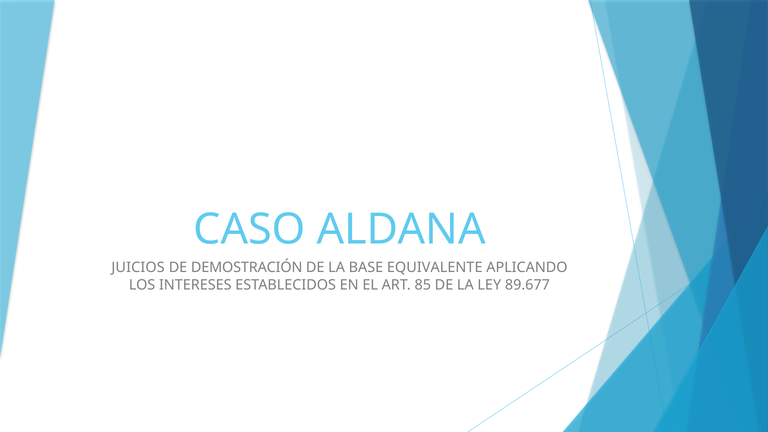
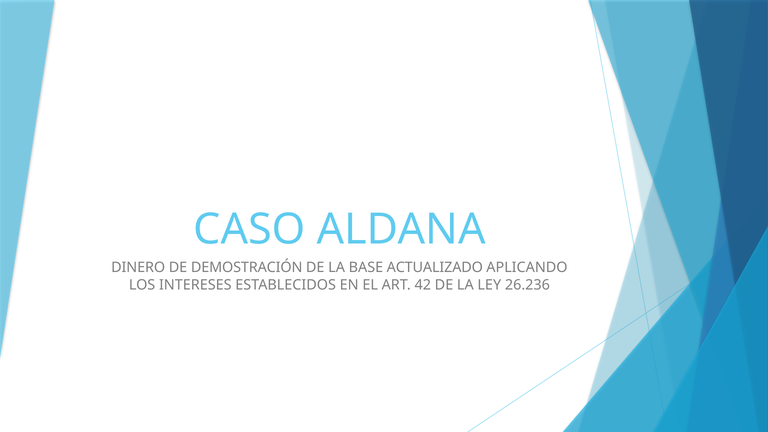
JUICIOS: JUICIOS -> DINERO
EQUIVALENTE: EQUIVALENTE -> ACTUALIZADO
85: 85 -> 42
89.677: 89.677 -> 26.236
